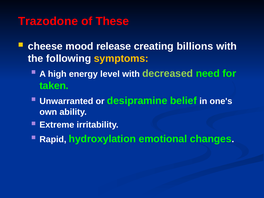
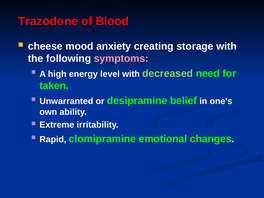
These: These -> Blood
release: release -> anxiety
billions: billions -> storage
symptoms colour: yellow -> pink
hydroxylation: hydroxylation -> clomipramine
